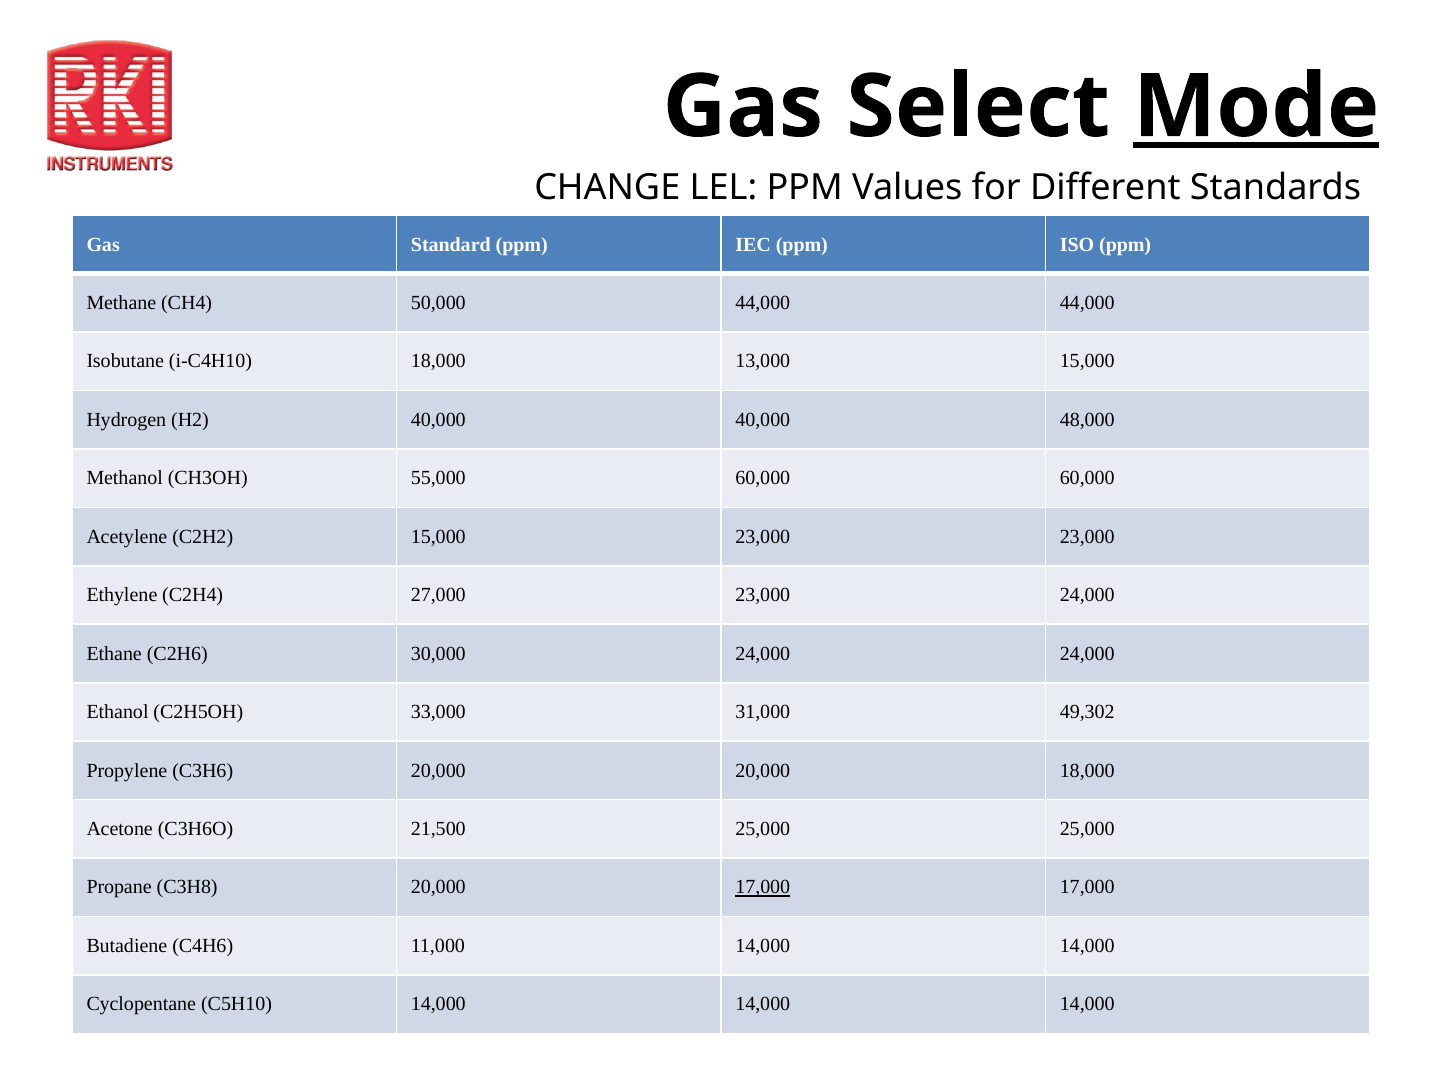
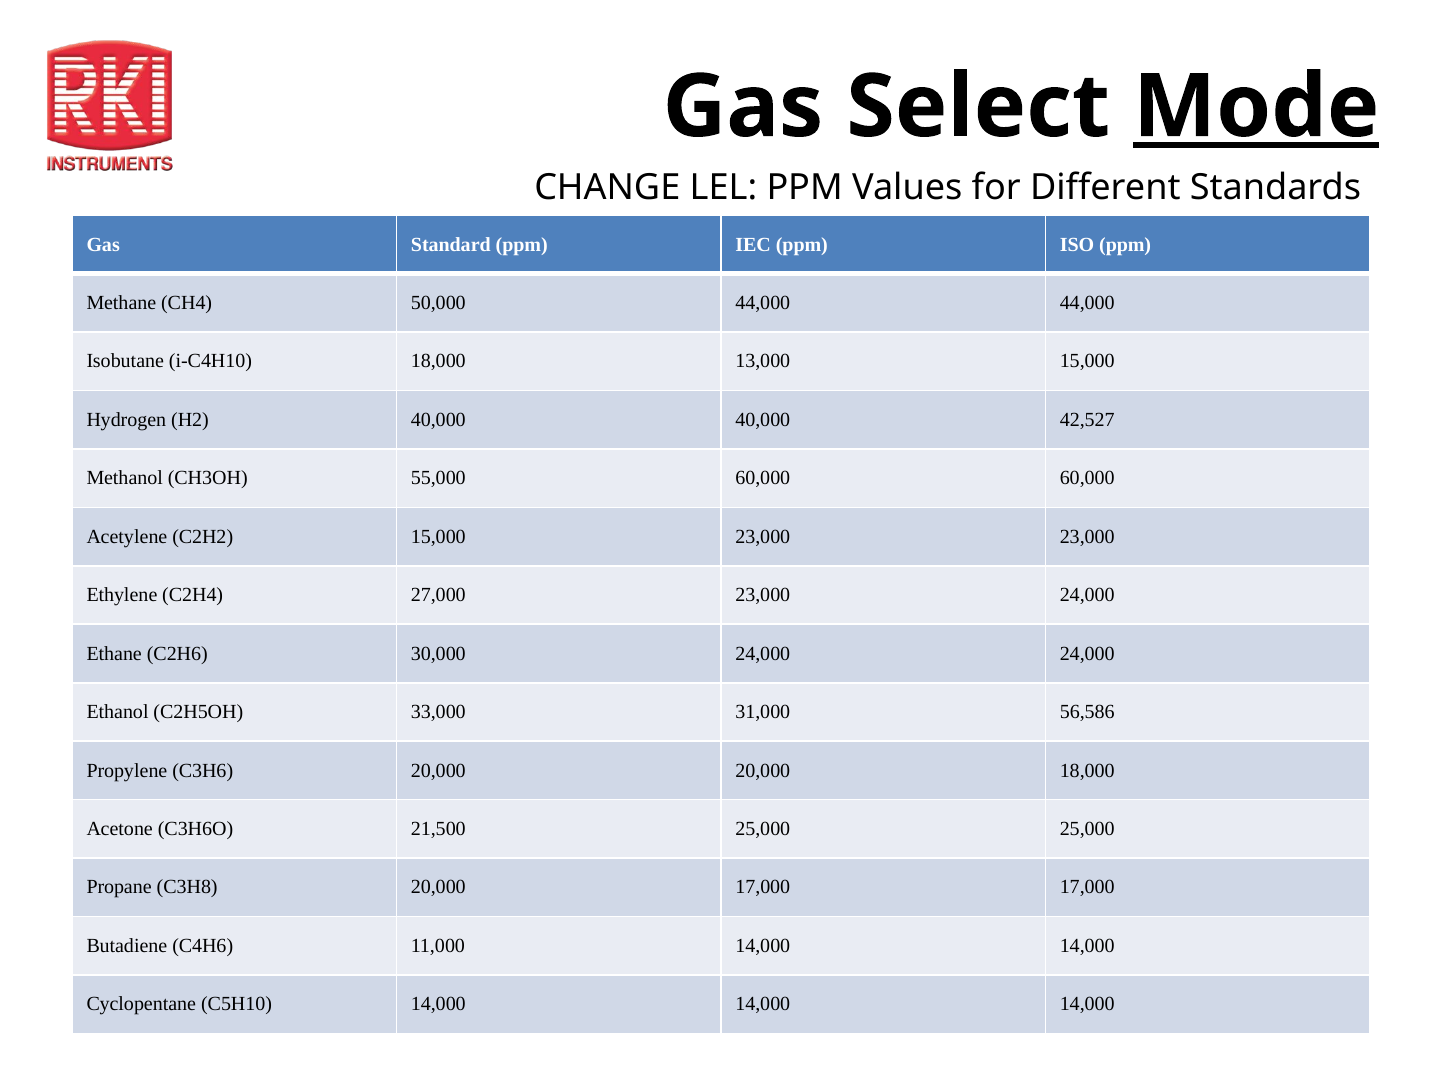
48,000: 48,000 -> 42,527
49,302: 49,302 -> 56,586
17,000 at (763, 888) underline: present -> none
